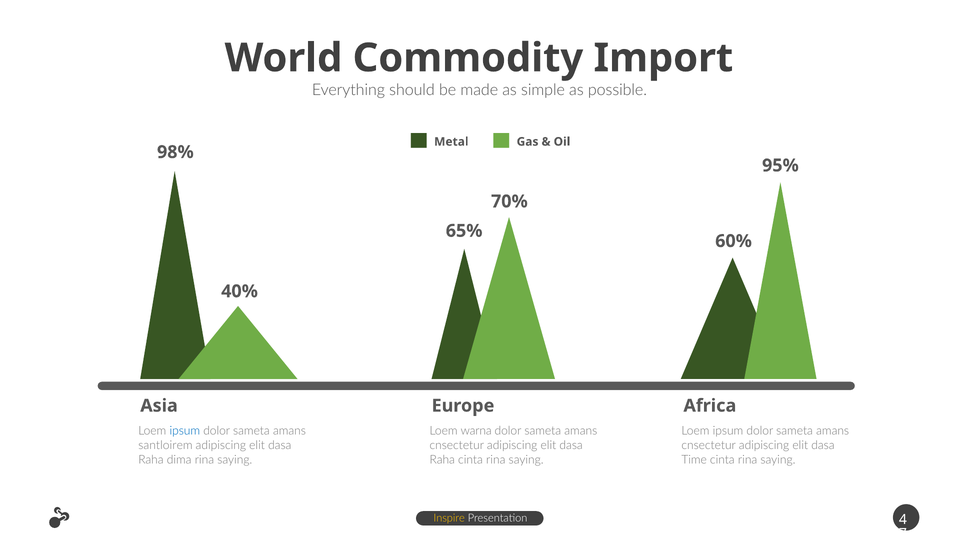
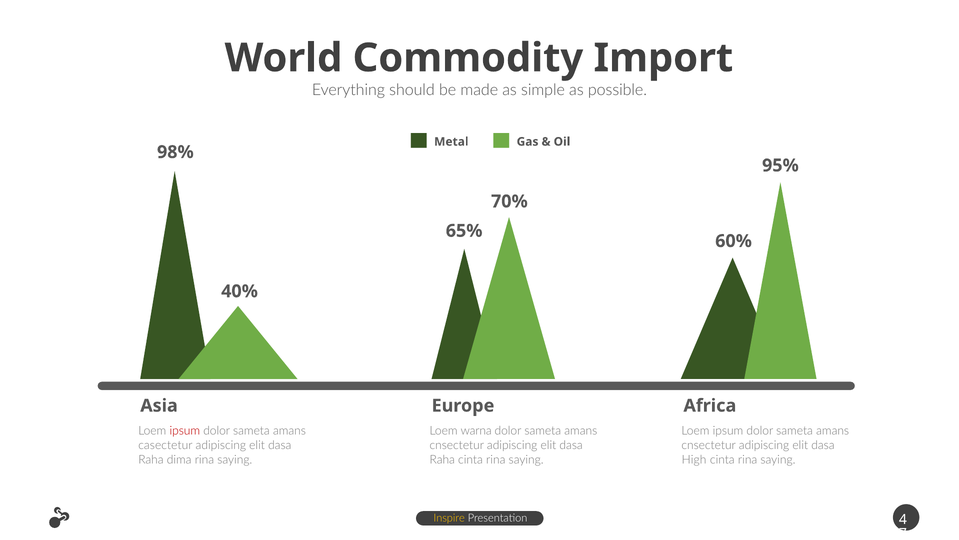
ipsum at (185, 430) colour: blue -> red
santloirem: santloirem -> casectetur
Time: Time -> High
